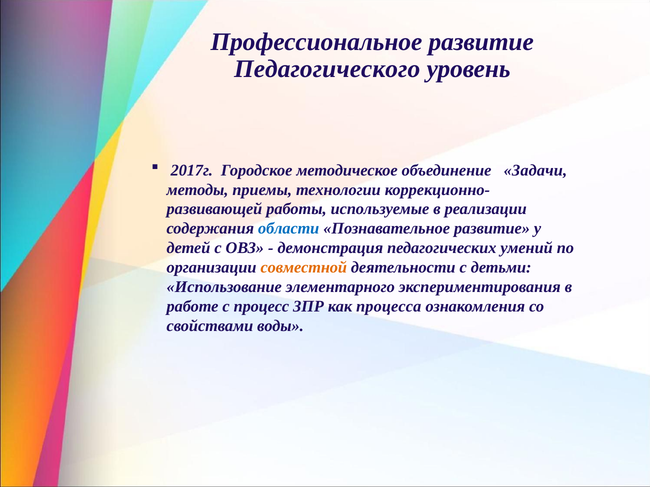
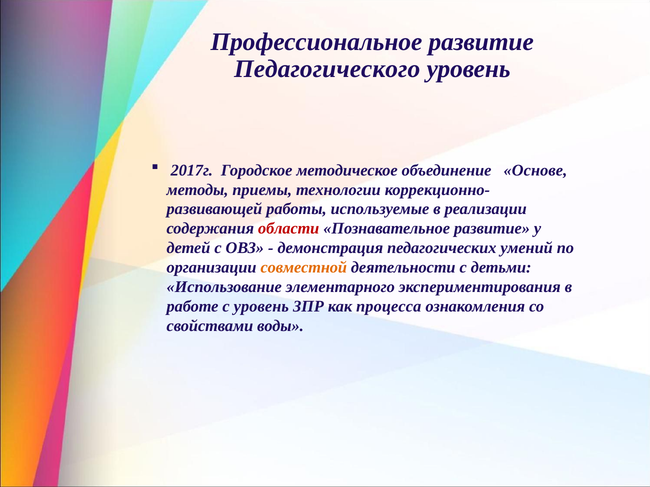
Задачи: Задачи -> Основе
области colour: blue -> red
с процесс: процесс -> уровень
